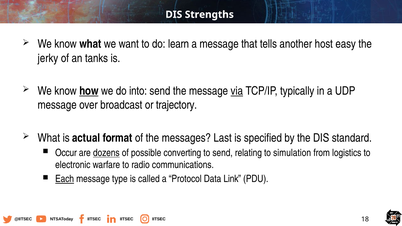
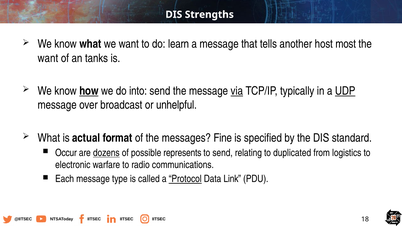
easy: easy -> most
jerky at (48, 58): jerky -> want
UDP underline: none -> present
trajectory: trajectory -> unhelpful
Last: Last -> Fine
converting: converting -> represents
simulation: simulation -> duplicated
Each underline: present -> none
Protocol underline: none -> present
